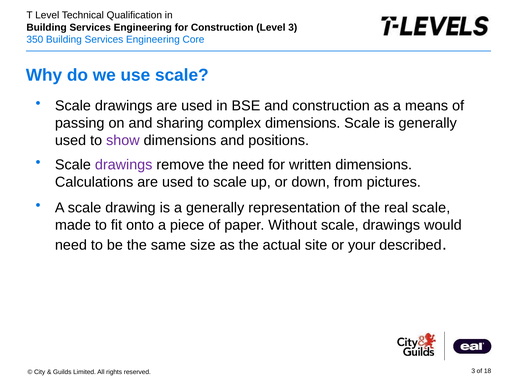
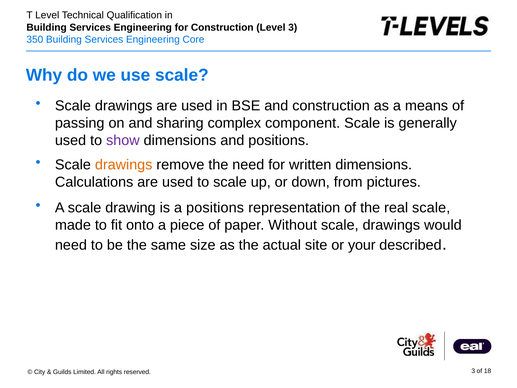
complex dimensions: dimensions -> component
drawings at (124, 165) colour: purple -> orange
a generally: generally -> positions
